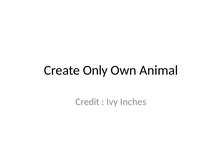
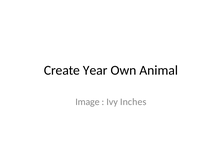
Only: Only -> Year
Credit: Credit -> Image
